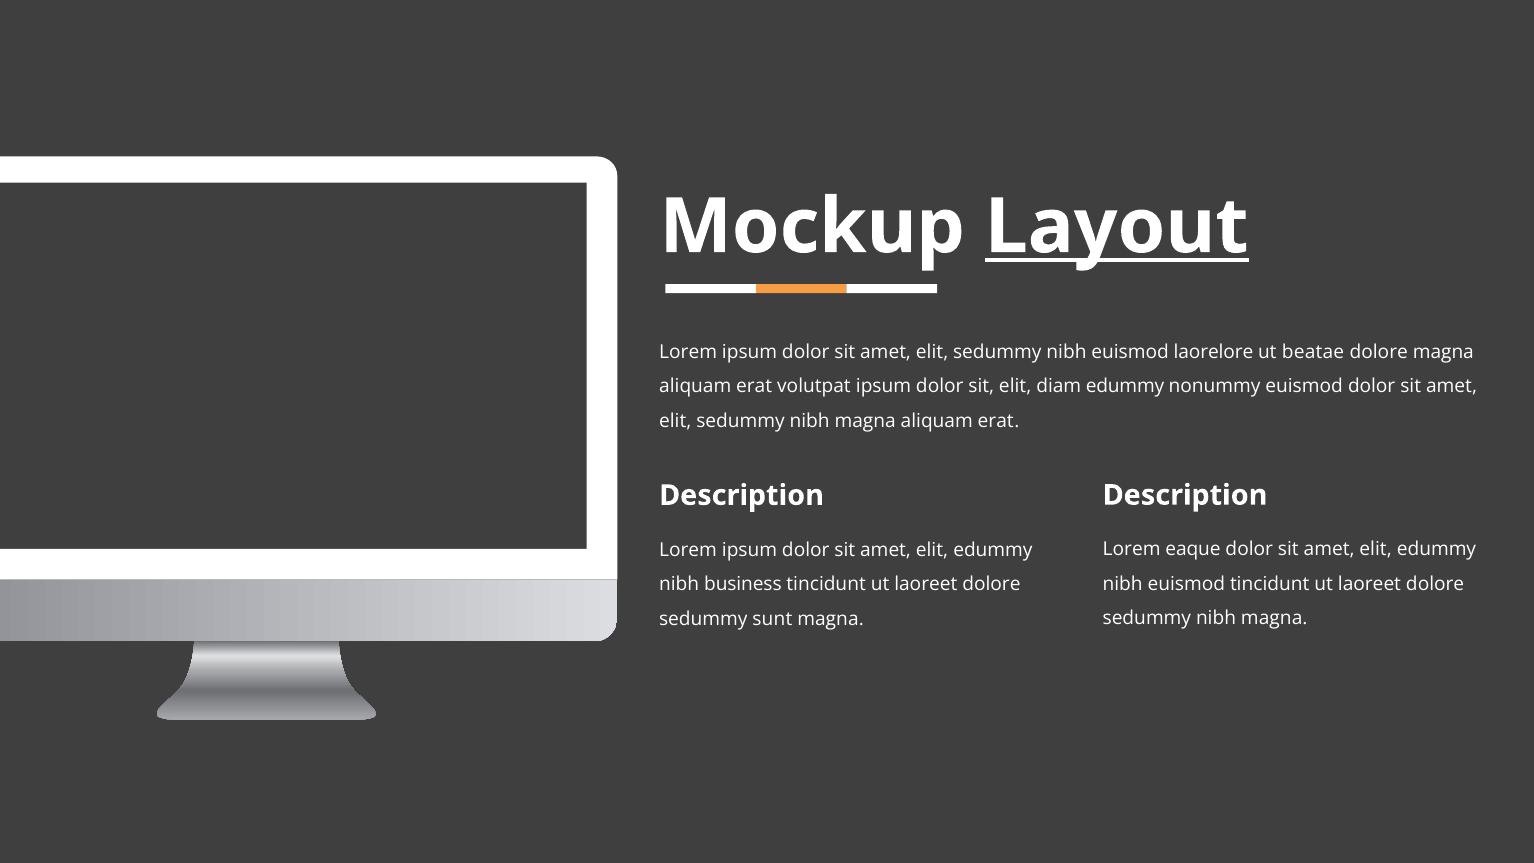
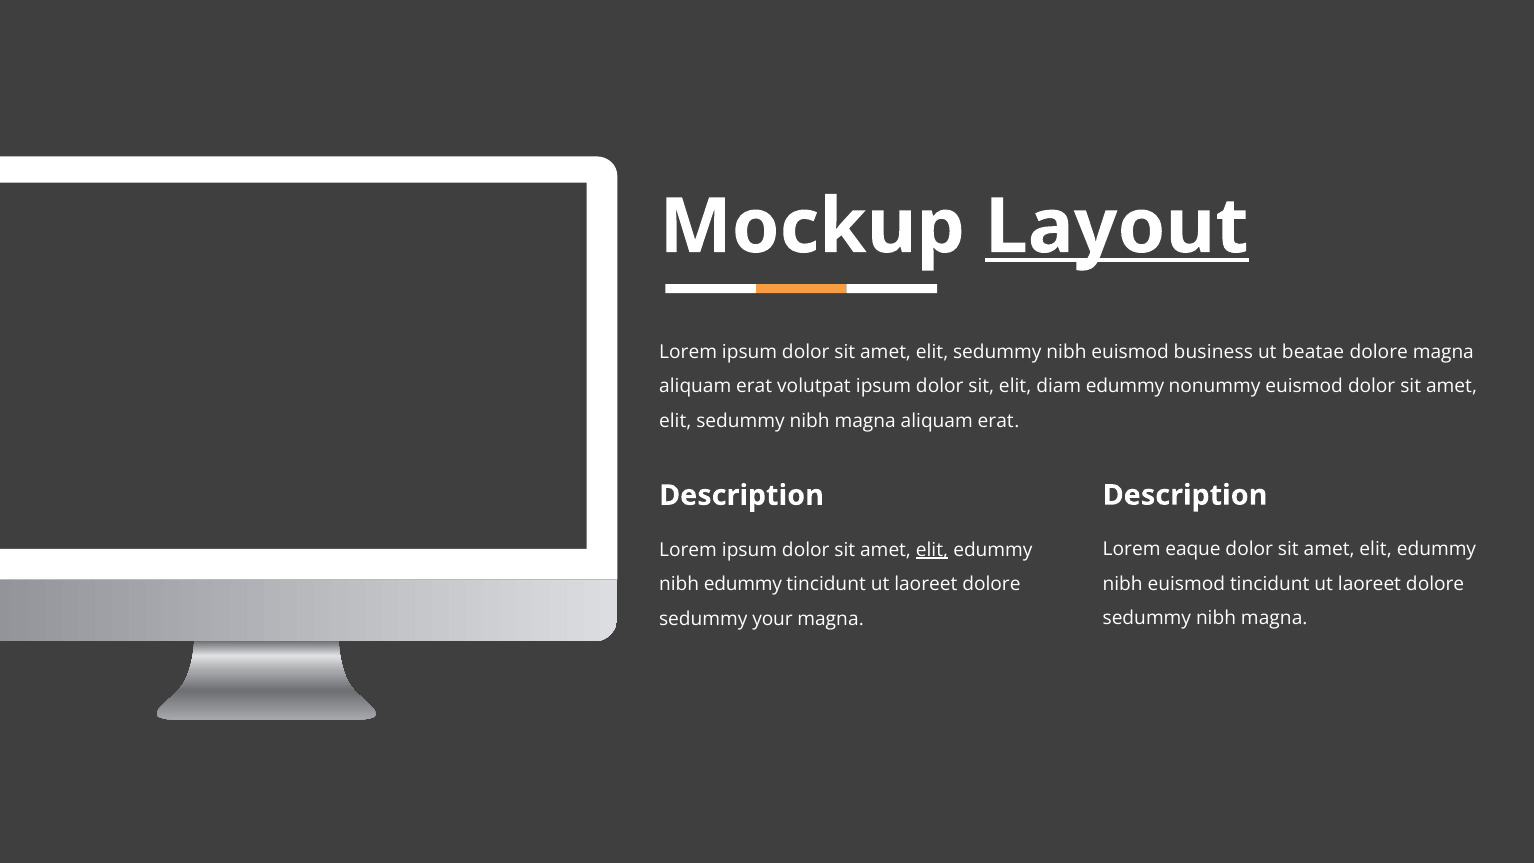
laorelore: laorelore -> business
elit at (932, 550) underline: none -> present
nibh business: business -> edummy
sunt: sunt -> your
